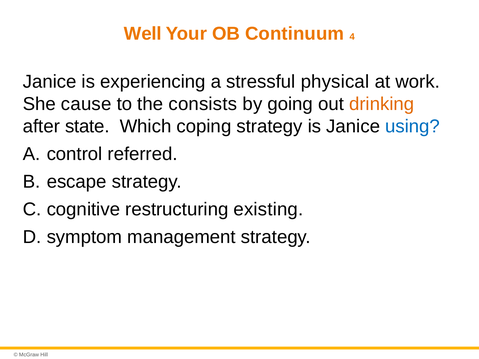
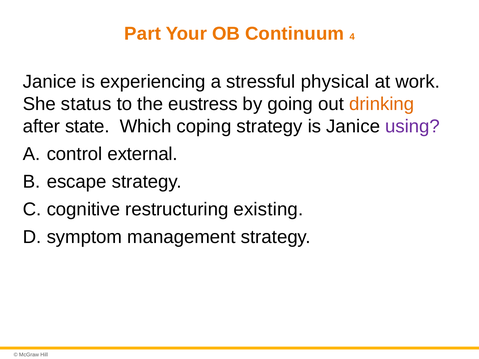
Well: Well -> Part
cause: cause -> status
consists: consists -> eustress
using colour: blue -> purple
referred: referred -> external
